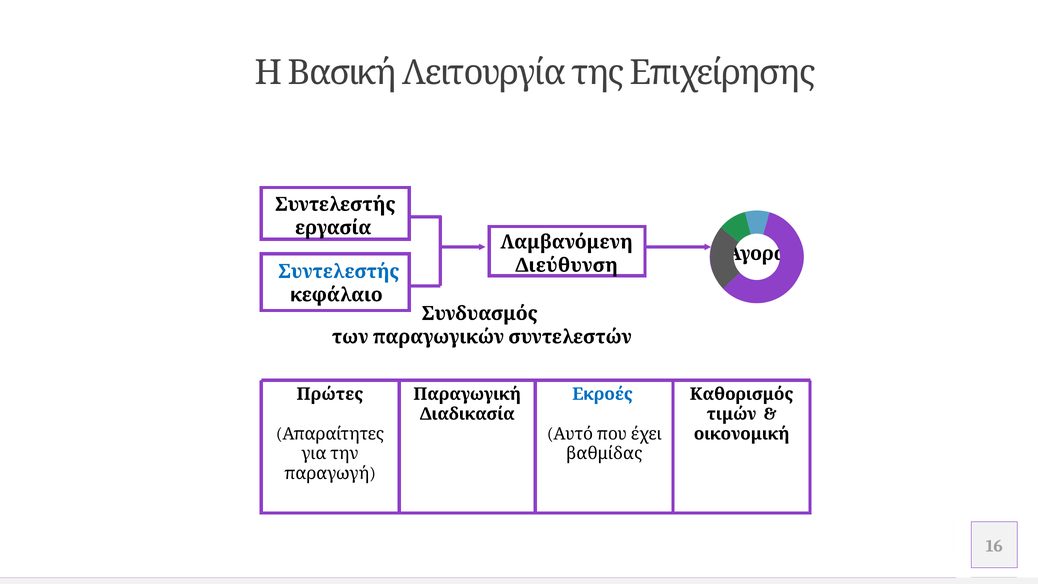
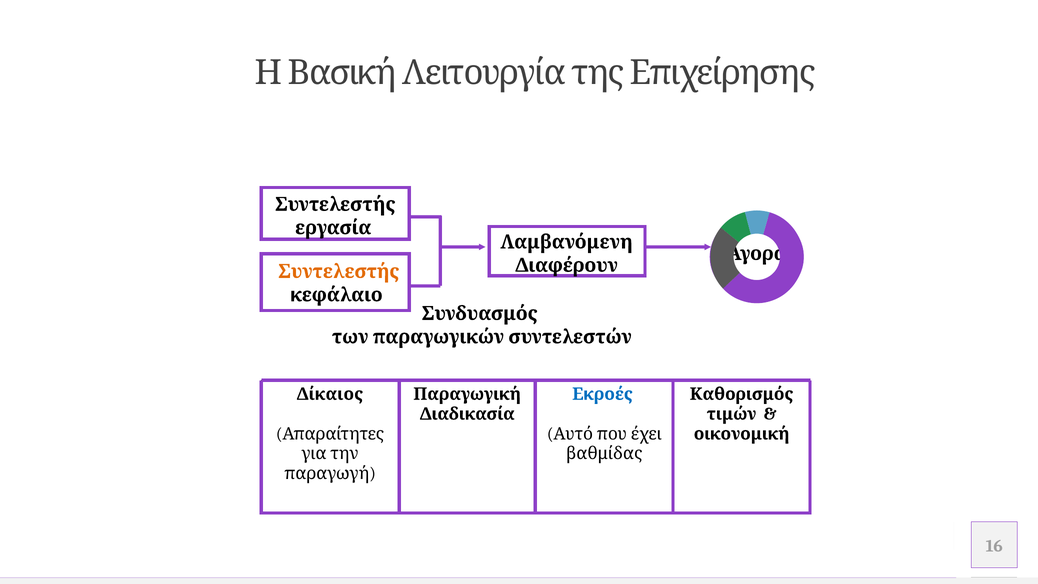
Διεύθυνση: Διεύθυνση -> Διαφέρουν
Συντελεστής at (339, 271) colour: blue -> orange
Πρώτες: Πρώτες -> Δίκαιος
